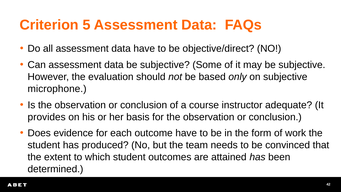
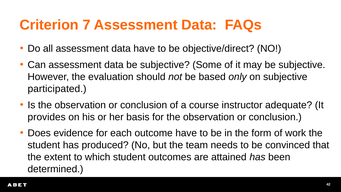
5: 5 -> 7
microphone: microphone -> participated
